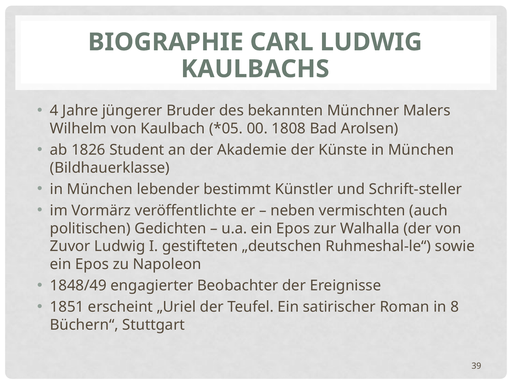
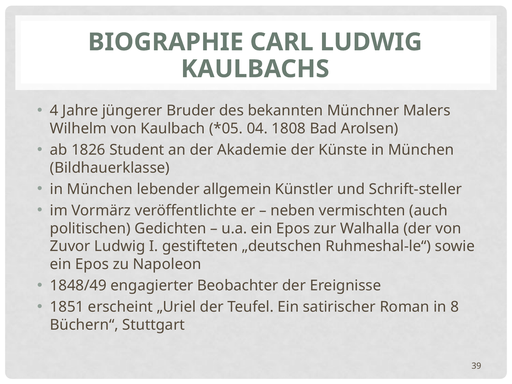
00: 00 -> 04
bestimmt: bestimmt -> allgemein
